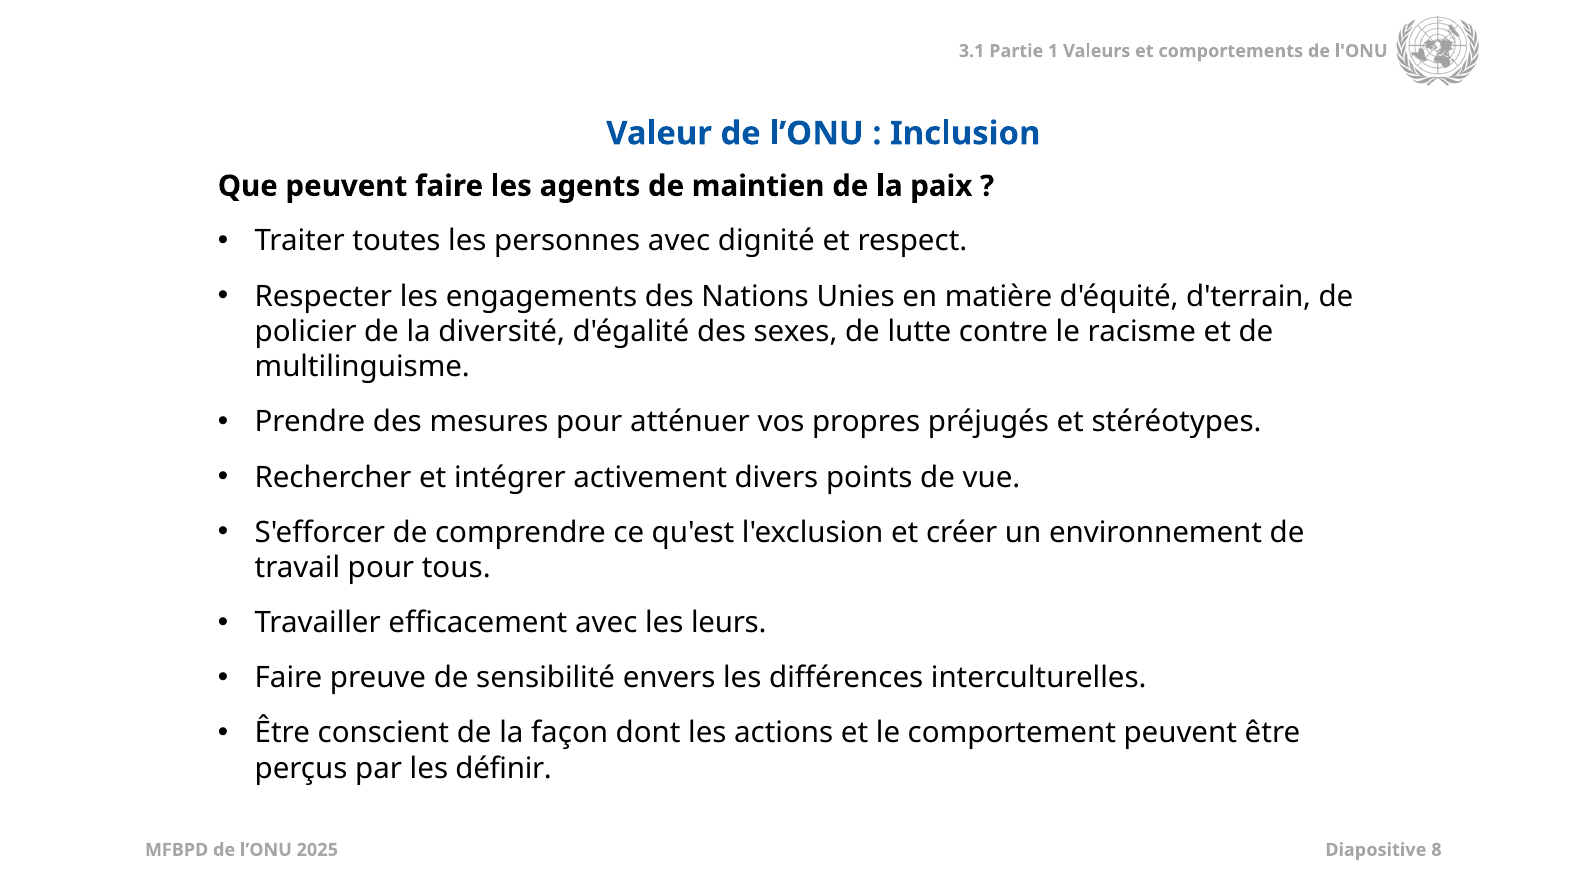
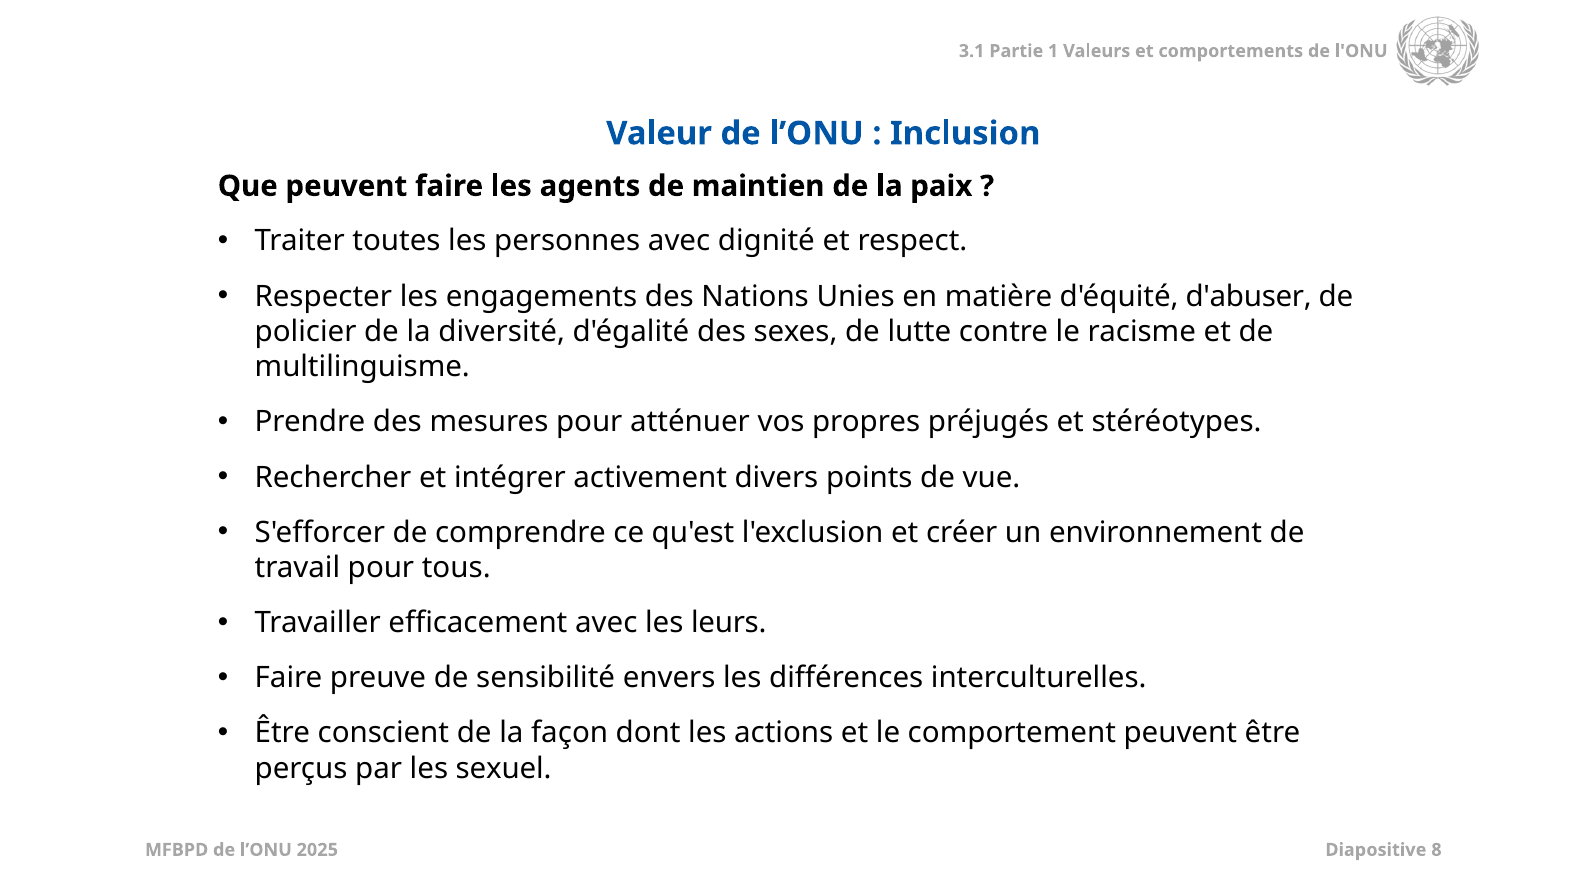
d'terrain: d'terrain -> d'abuser
définir: définir -> sexuel
